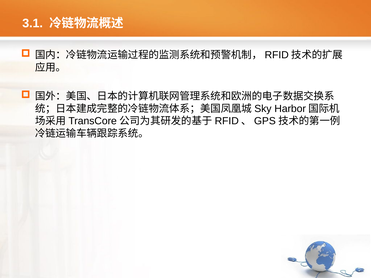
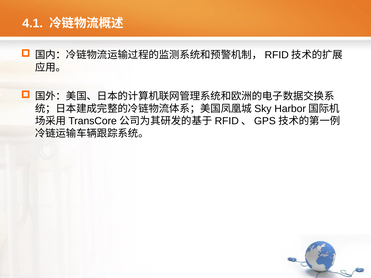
3.1: 3.1 -> 4.1
